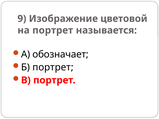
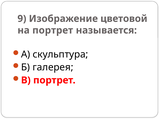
обозначает: обозначает -> скульптура
Б портрет: портрет -> галерея
